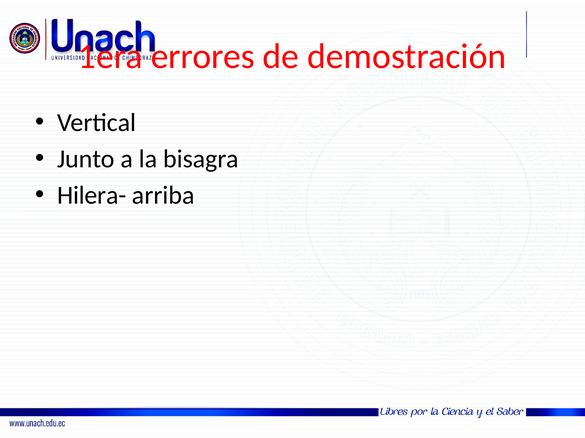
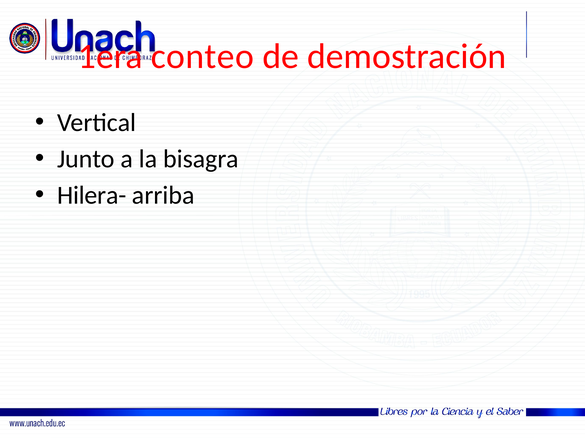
errores: errores -> conteo
